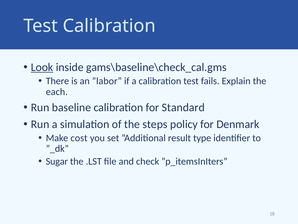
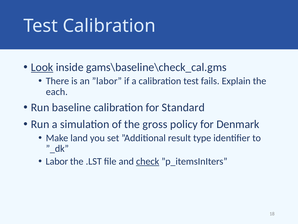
steps: steps -> gross
cost: cost -> land
Sugar: Sugar -> Labor
check underline: none -> present
